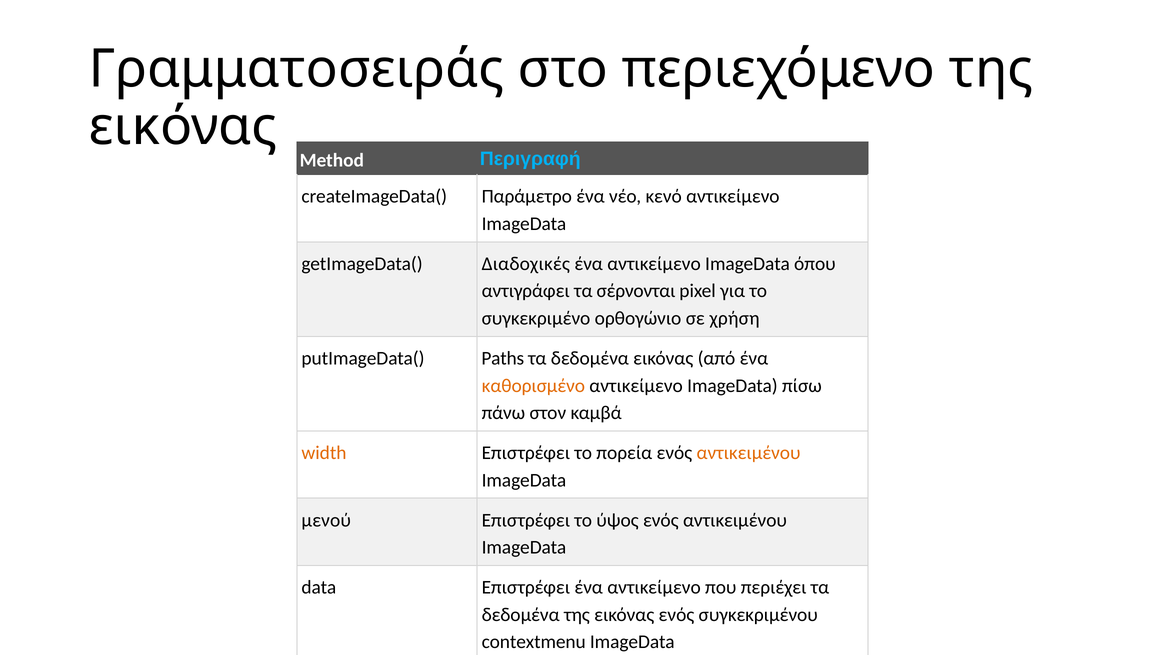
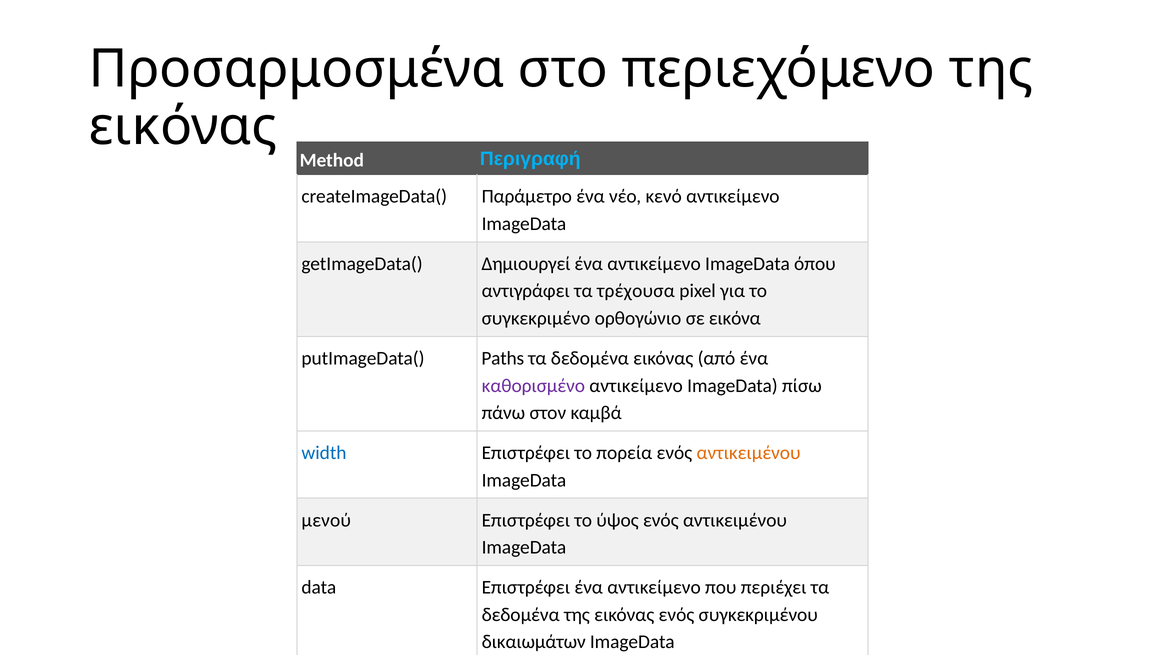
Γραμματοσειράς: Γραμματοσειράς -> Προσαρμοσμένα
Διαδοχικές: Διαδοχικές -> Δημιουργεί
σέρνονται: σέρνονται -> τρέχουσα
χρήση: χρήση -> εικόνα
καθορισμένο colour: orange -> purple
width colour: orange -> blue
contextmenu: contextmenu -> δικαιωμάτων
